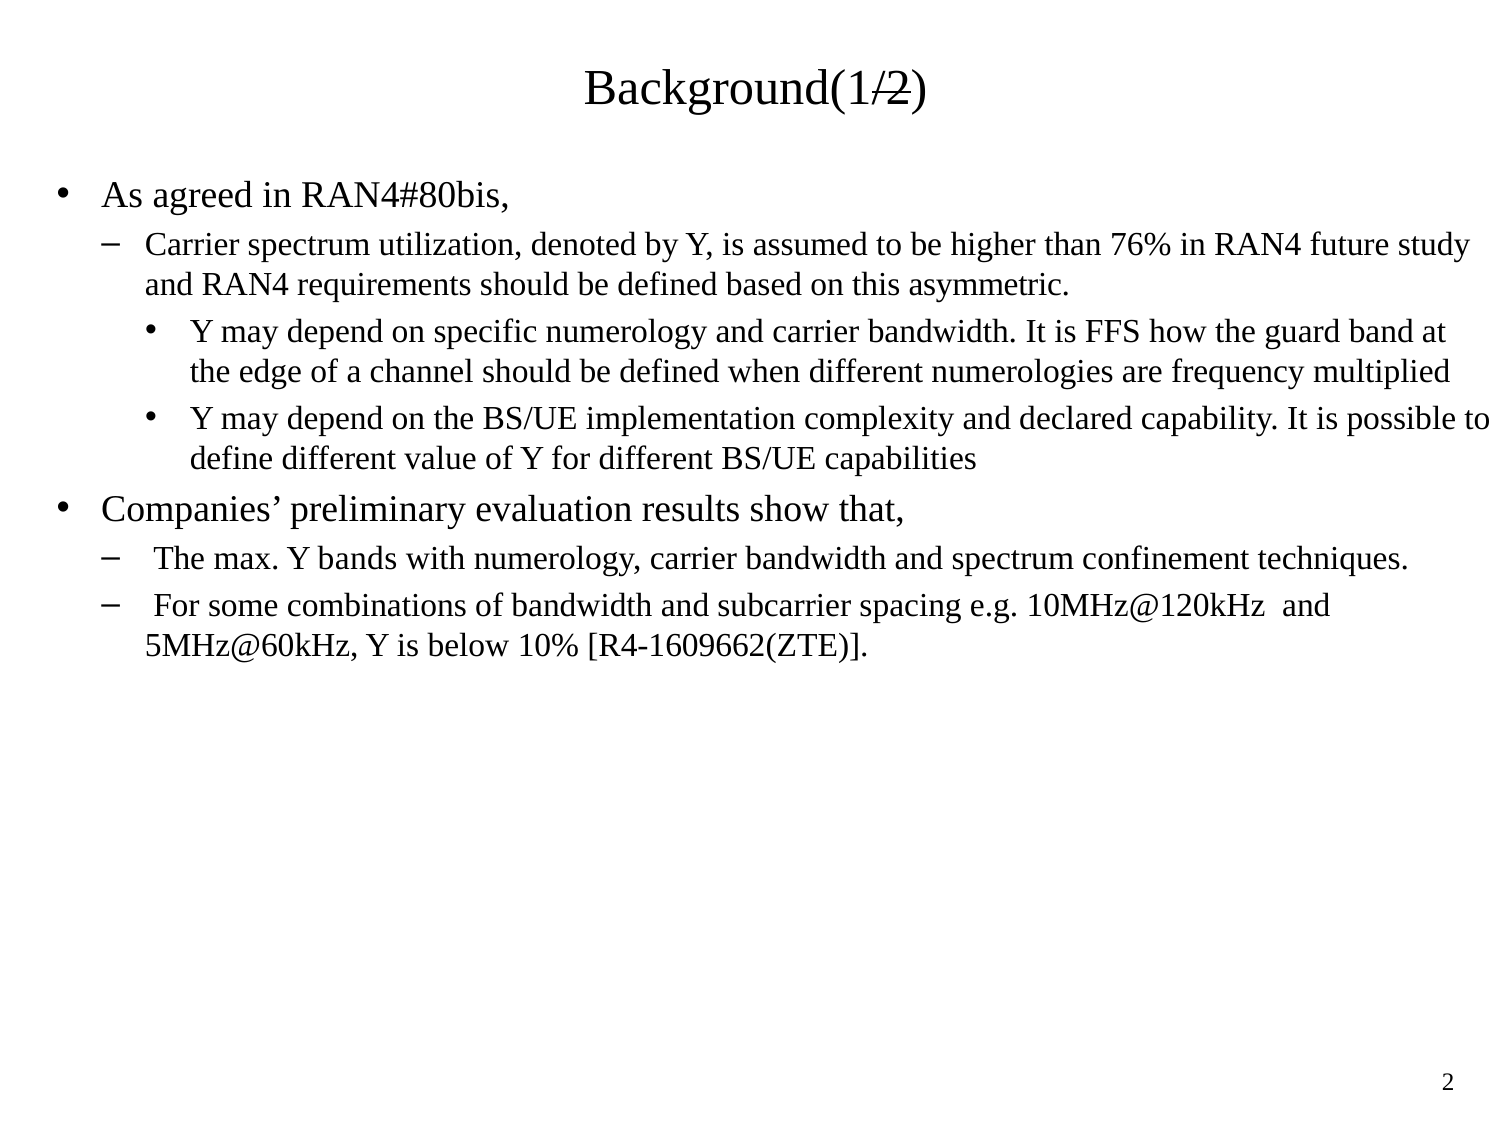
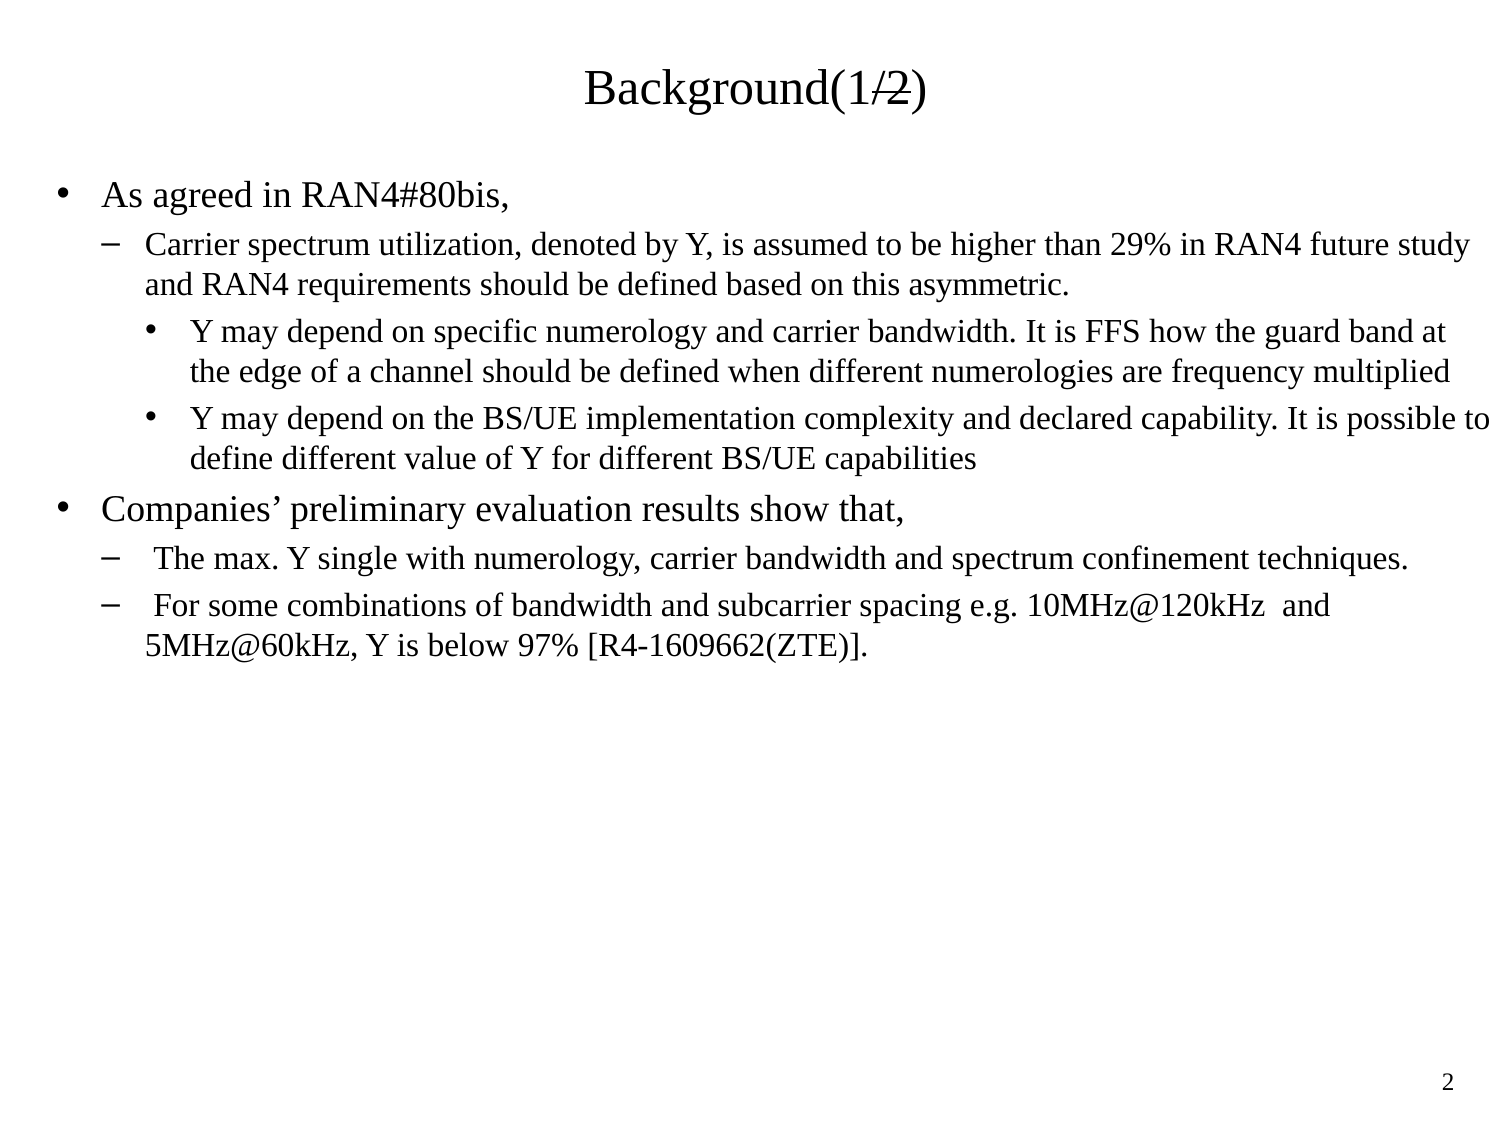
76%: 76% -> 29%
bands: bands -> single
10%: 10% -> 97%
